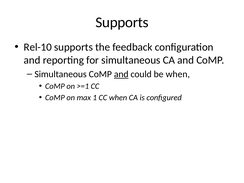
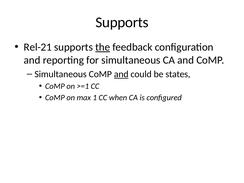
Rel-10: Rel-10 -> Rel-21
the underline: none -> present
be when: when -> states
